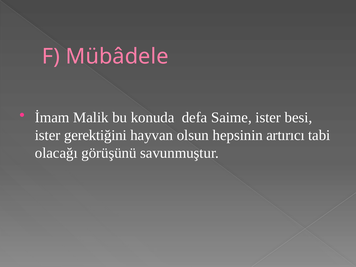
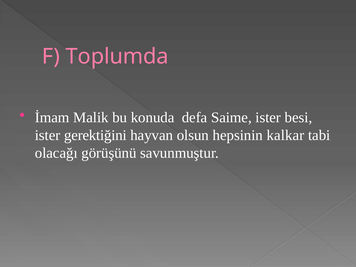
Mübâdele: Mübâdele -> Toplumda
artırıcı: artırıcı -> kalkar
